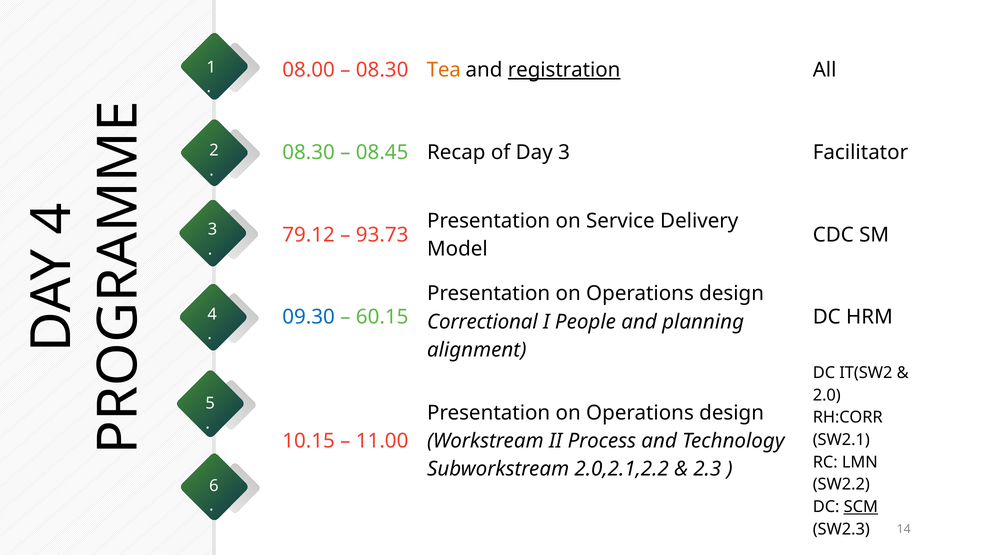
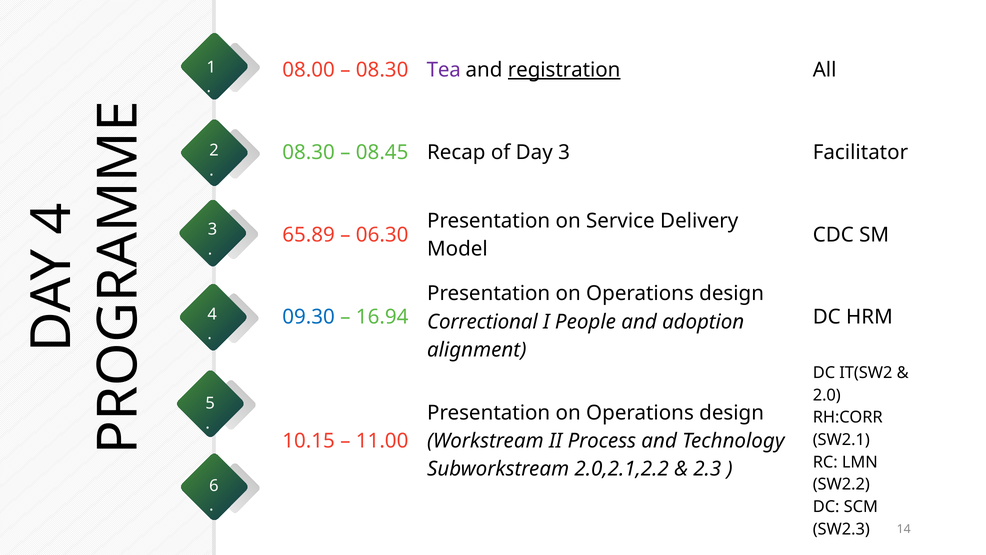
Tea at (444, 70) colour: orange -> purple
79.12: 79.12 -> 65.89
93.73: 93.73 -> 06.30
60.15: 60.15 -> 16.94
planning: planning -> adoption
SCM underline: present -> none
